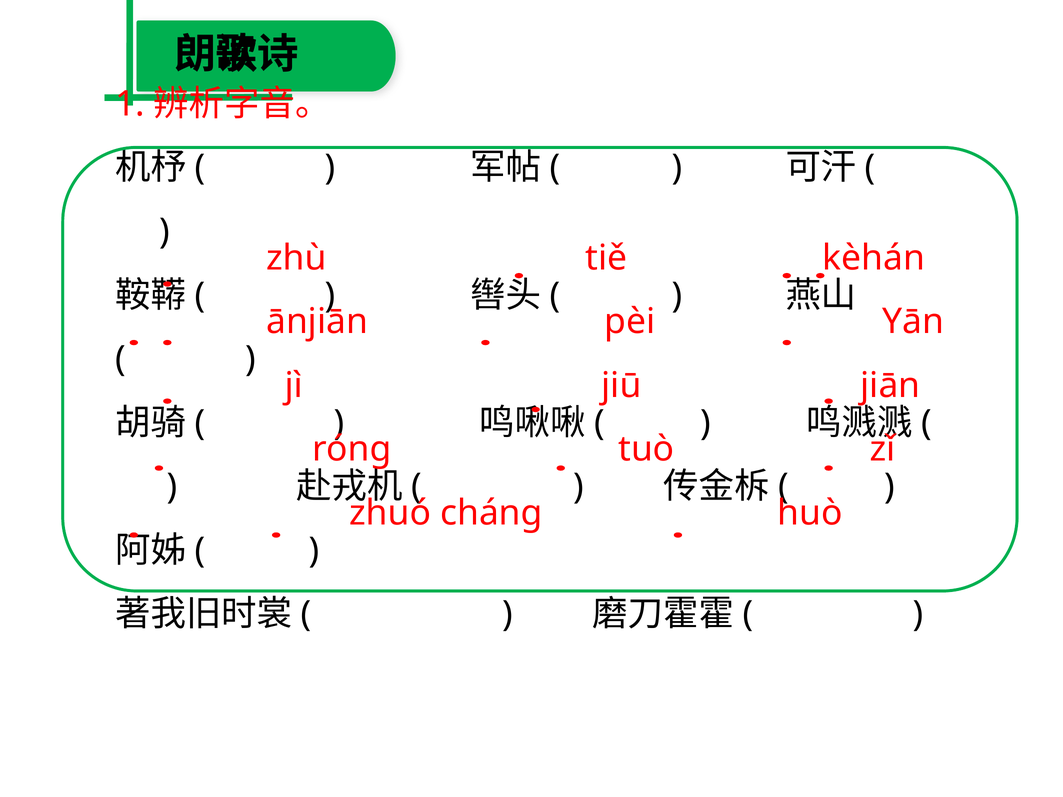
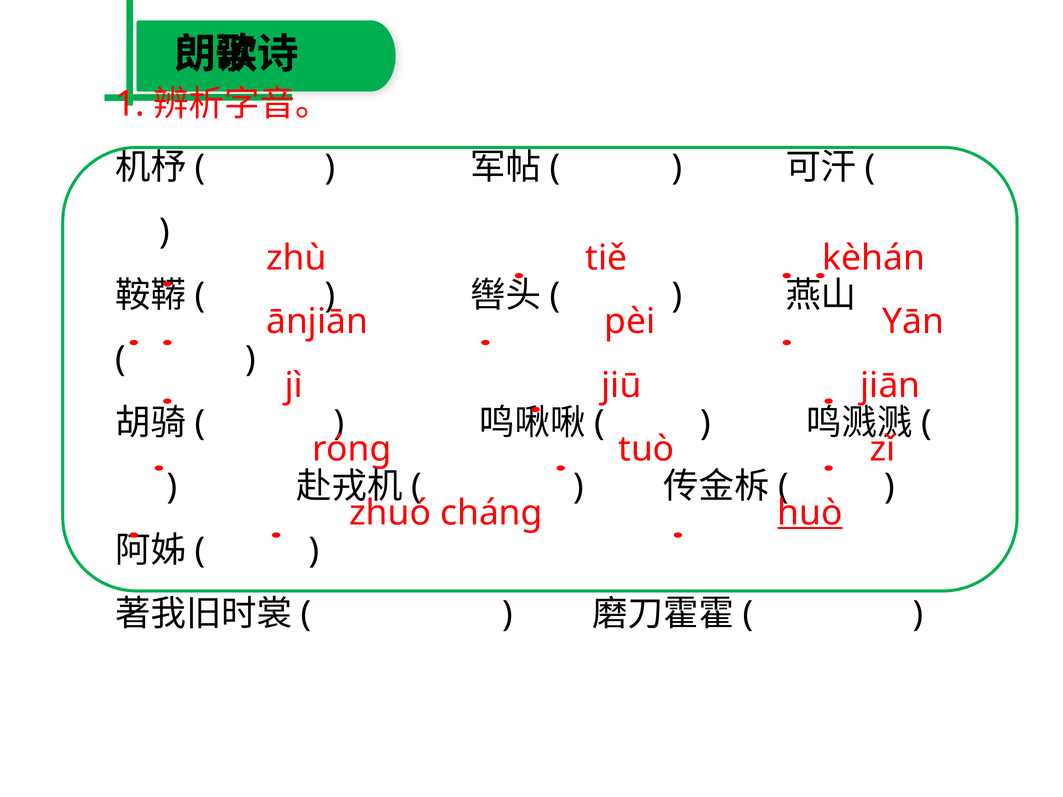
huò underline: none -> present
